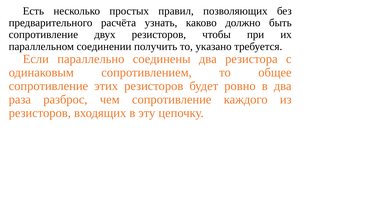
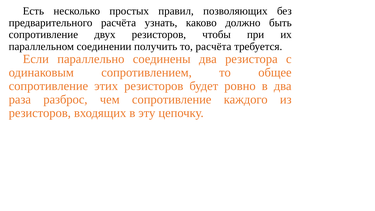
то указано: указано -> расчёта
